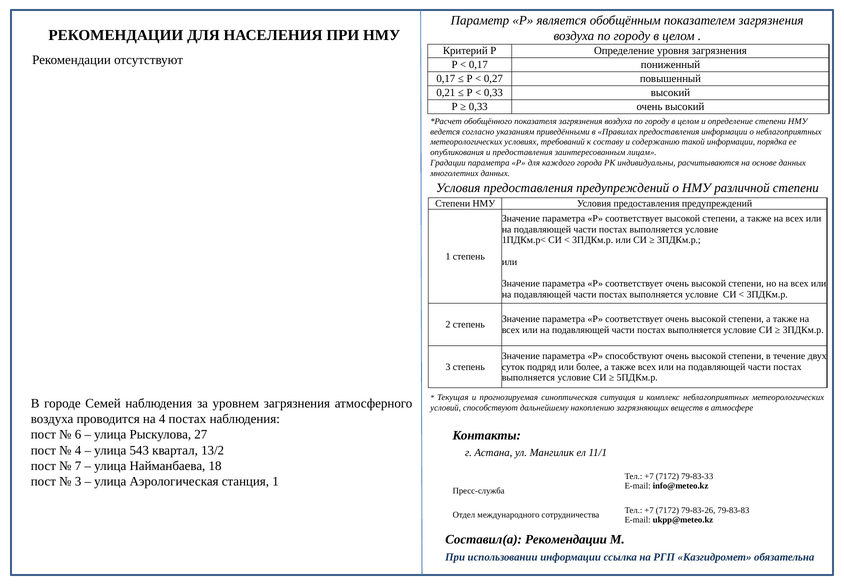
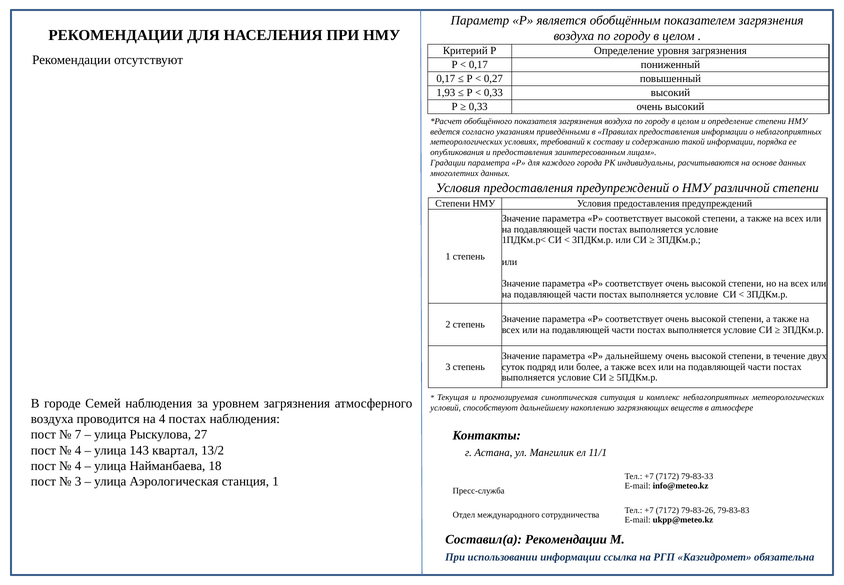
0,21: 0,21 -> 1,93
Р способствуют: способствуют -> дальнейшему
6: 6 -> 7
543: 543 -> 143
7 at (78, 465): 7 -> 4
